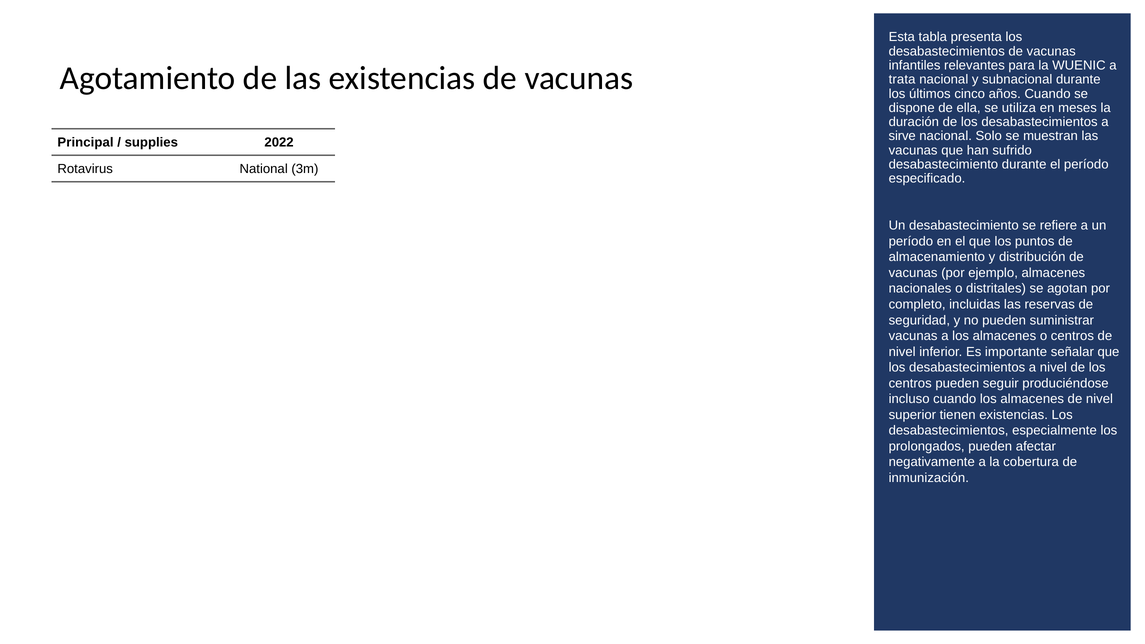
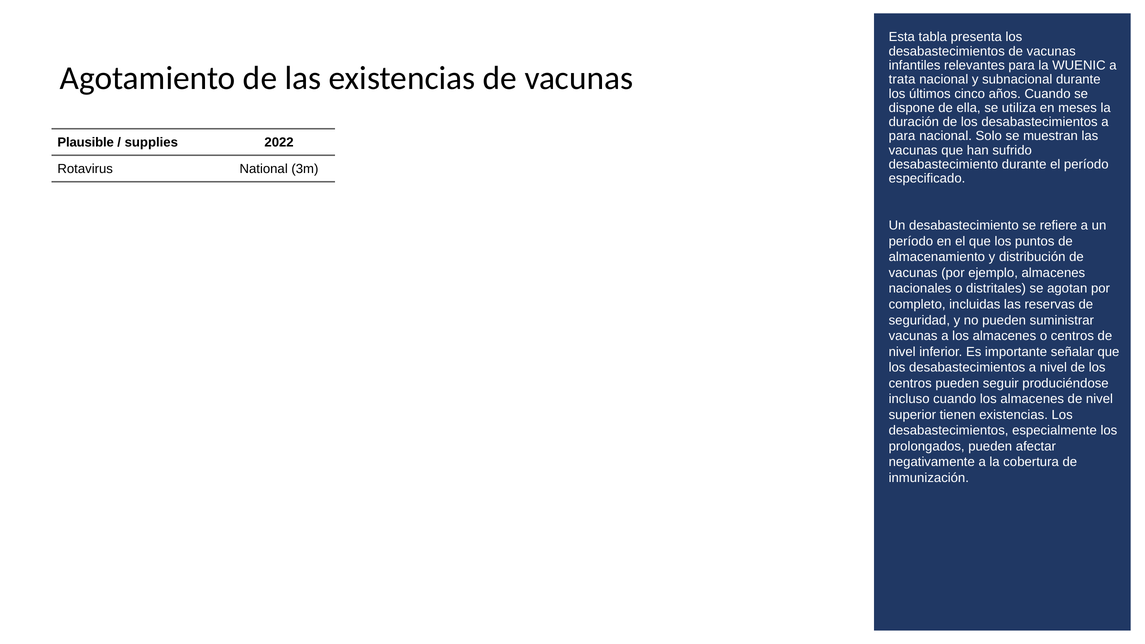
sirve at (902, 136): sirve -> para
Principal: Principal -> Plausible
